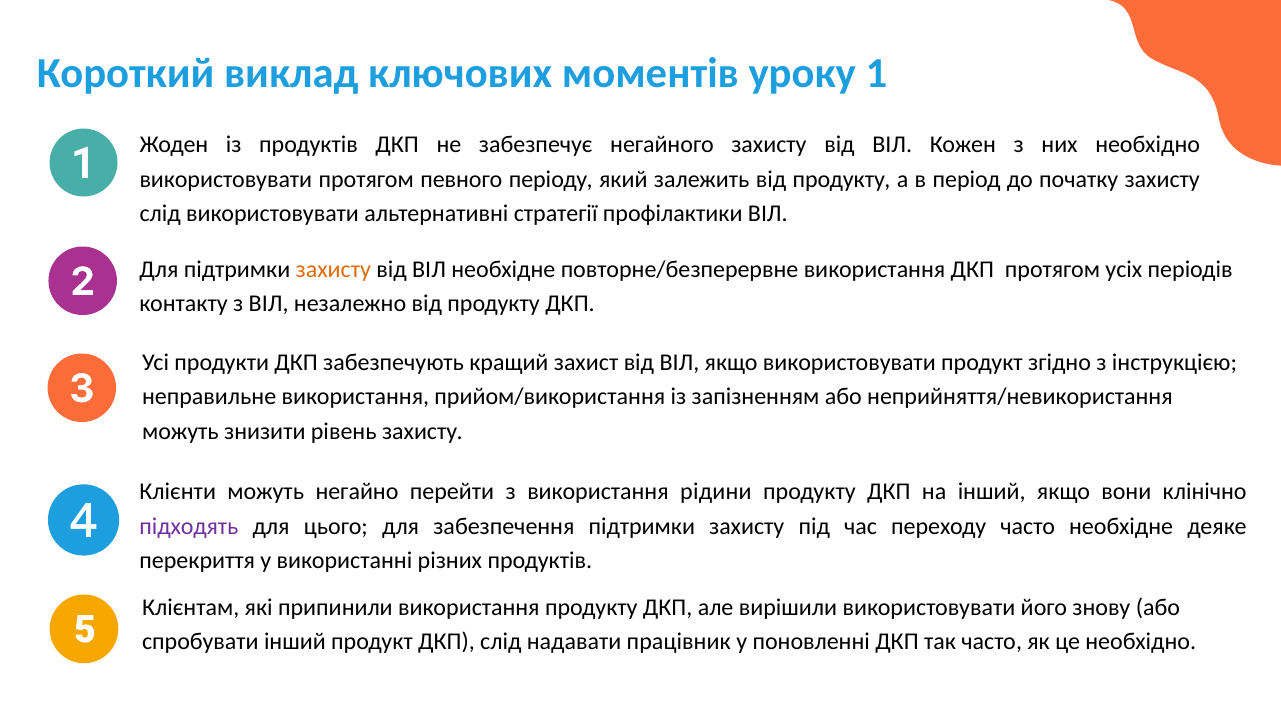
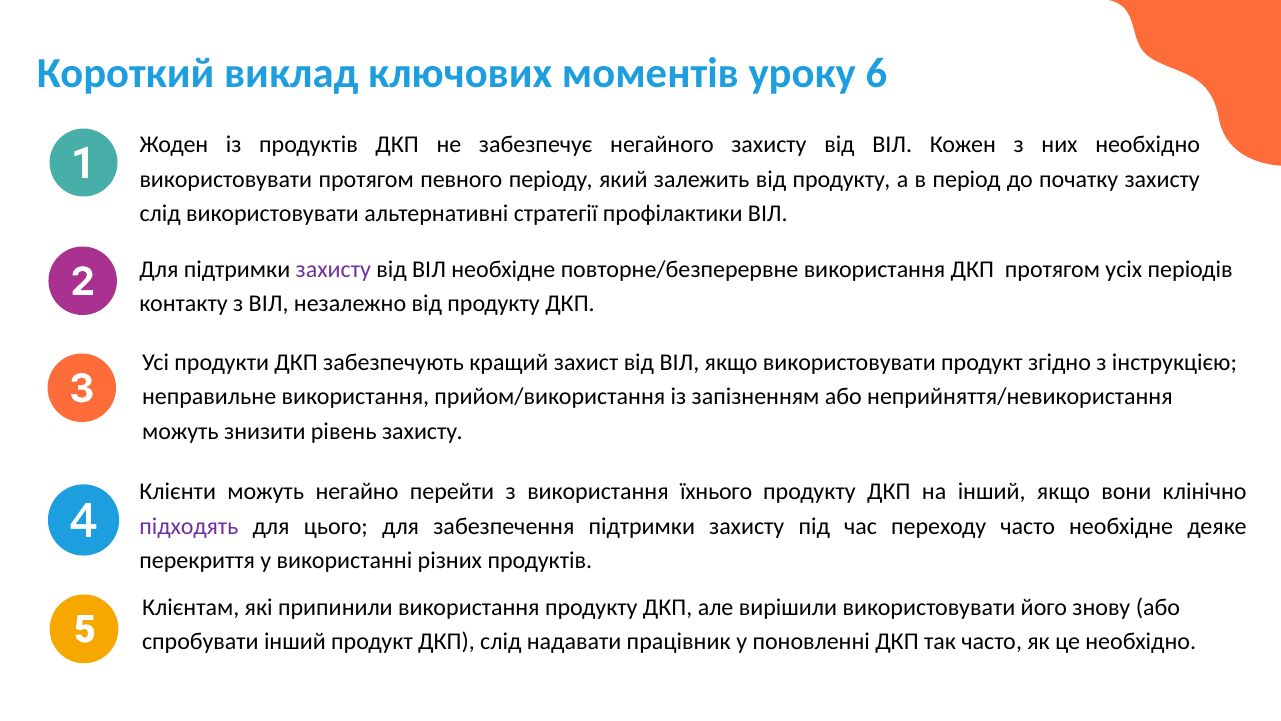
1: 1 -> 6
захисту at (333, 270) colour: orange -> purple
рідини: рідини -> їхнього
